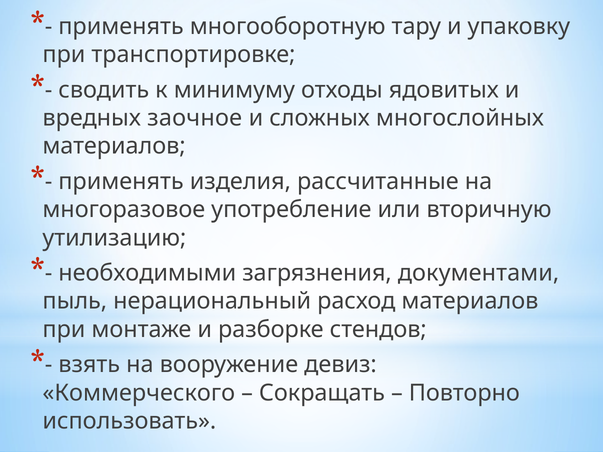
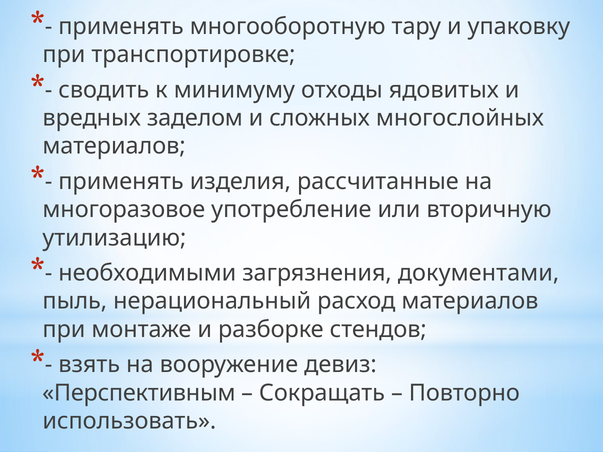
заочное: заочное -> заделом
Коммерческого: Коммерческого -> Перспективным
